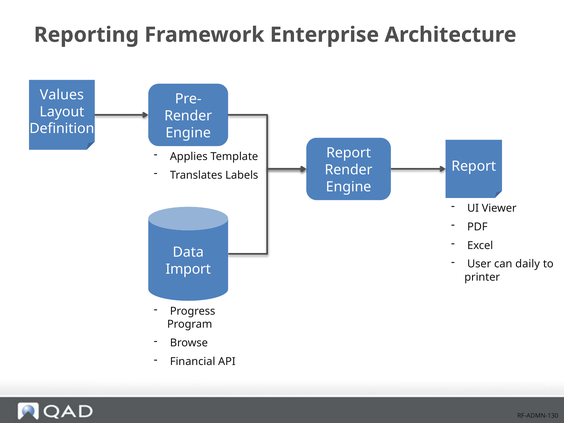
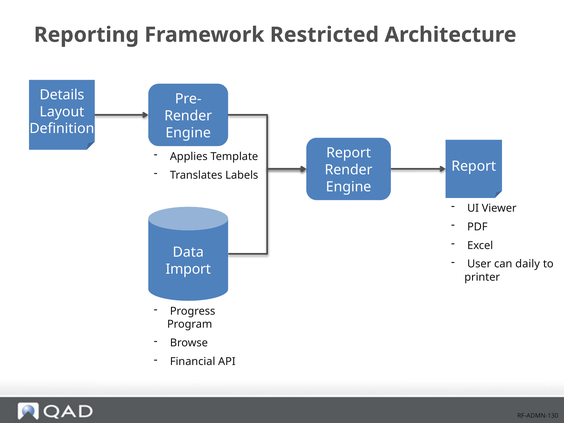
Enterprise: Enterprise -> Restricted
Values: Values -> Details
